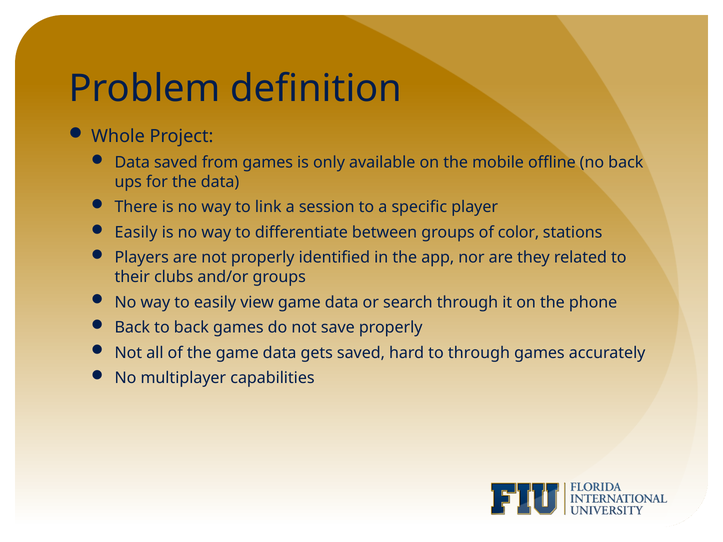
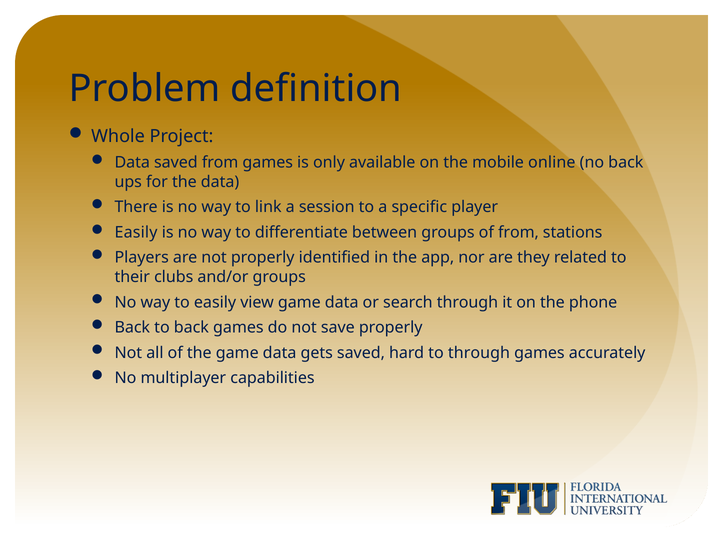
offline: offline -> online
of color: color -> from
